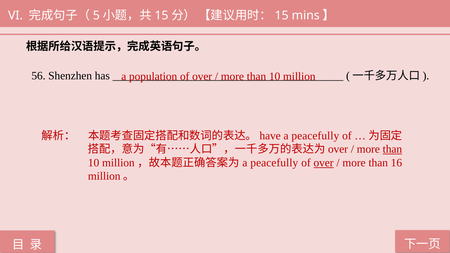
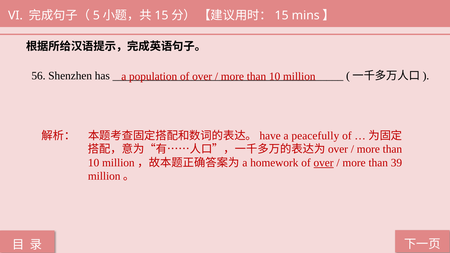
than at (392, 149) underline: present -> none
peacefully at (274, 163): peacefully -> homework
16: 16 -> 39
